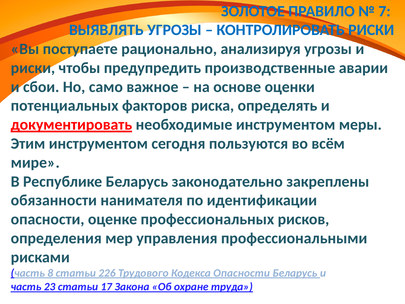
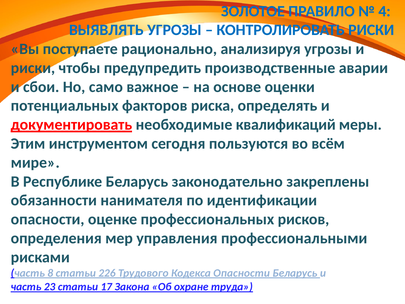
7: 7 -> 4
необходимые инструментом: инструментом -> квалификаций
